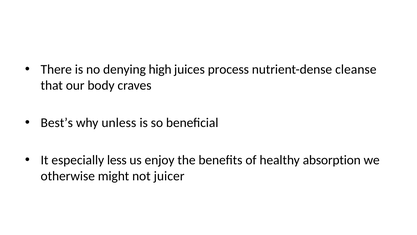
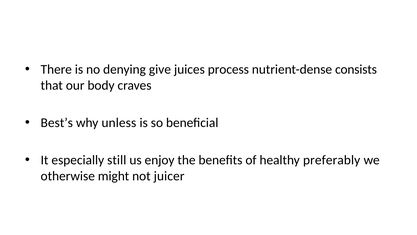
high: high -> give
cleanse: cleanse -> consists
less: less -> still
absorption: absorption -> preferably
